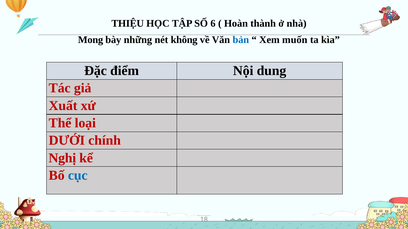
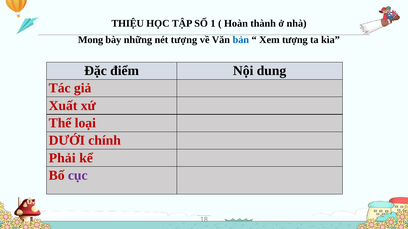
6: 6 -> 1
nét không: không -> tượng
Xem muốn: muốn -> tượng
Nghị: Nghị -> Phải
cục colour: blue -> purple
